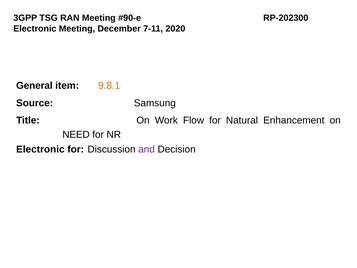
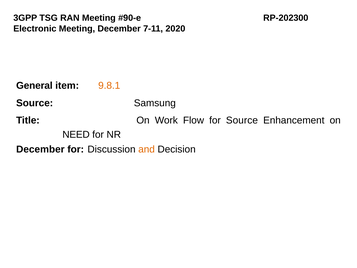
for Natural: Natural -> Source
Electronic at (40, 149): Electronic -> December
and colour: purple -> orange
